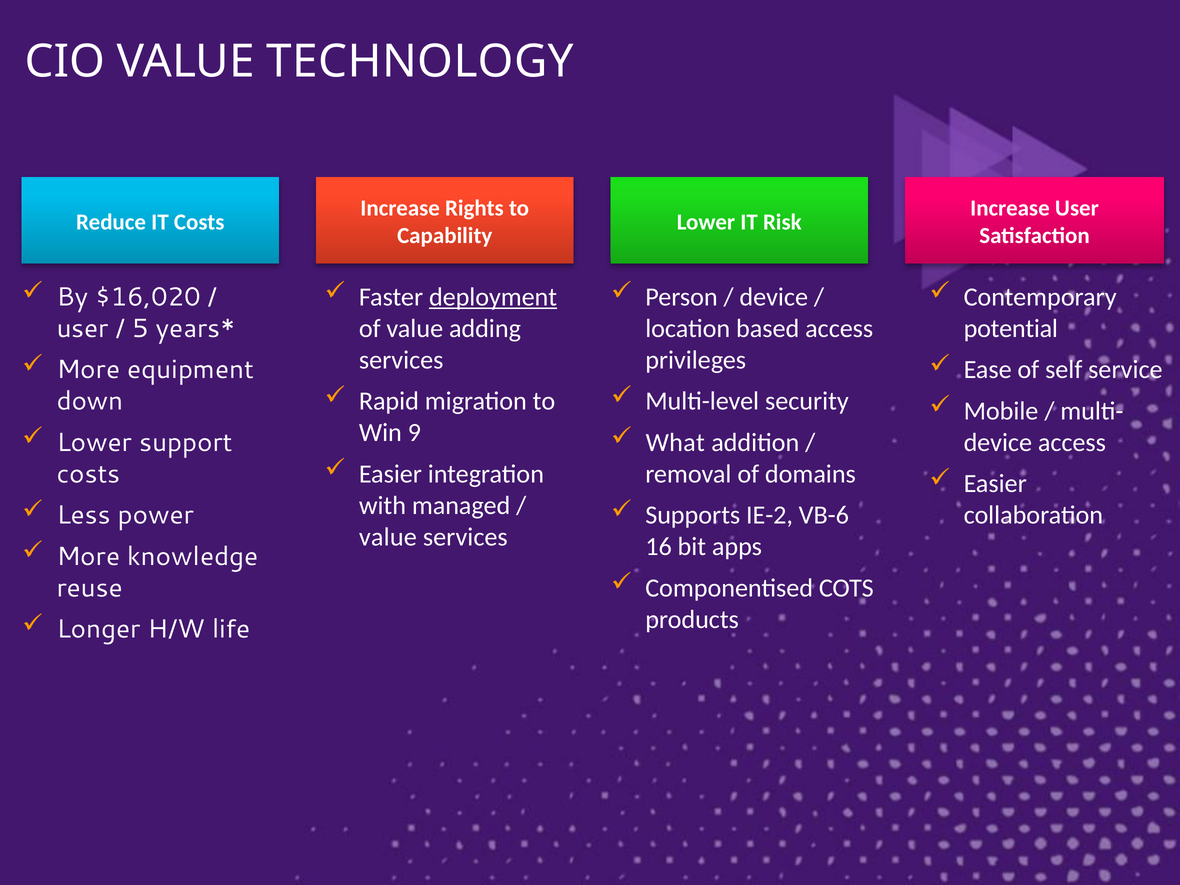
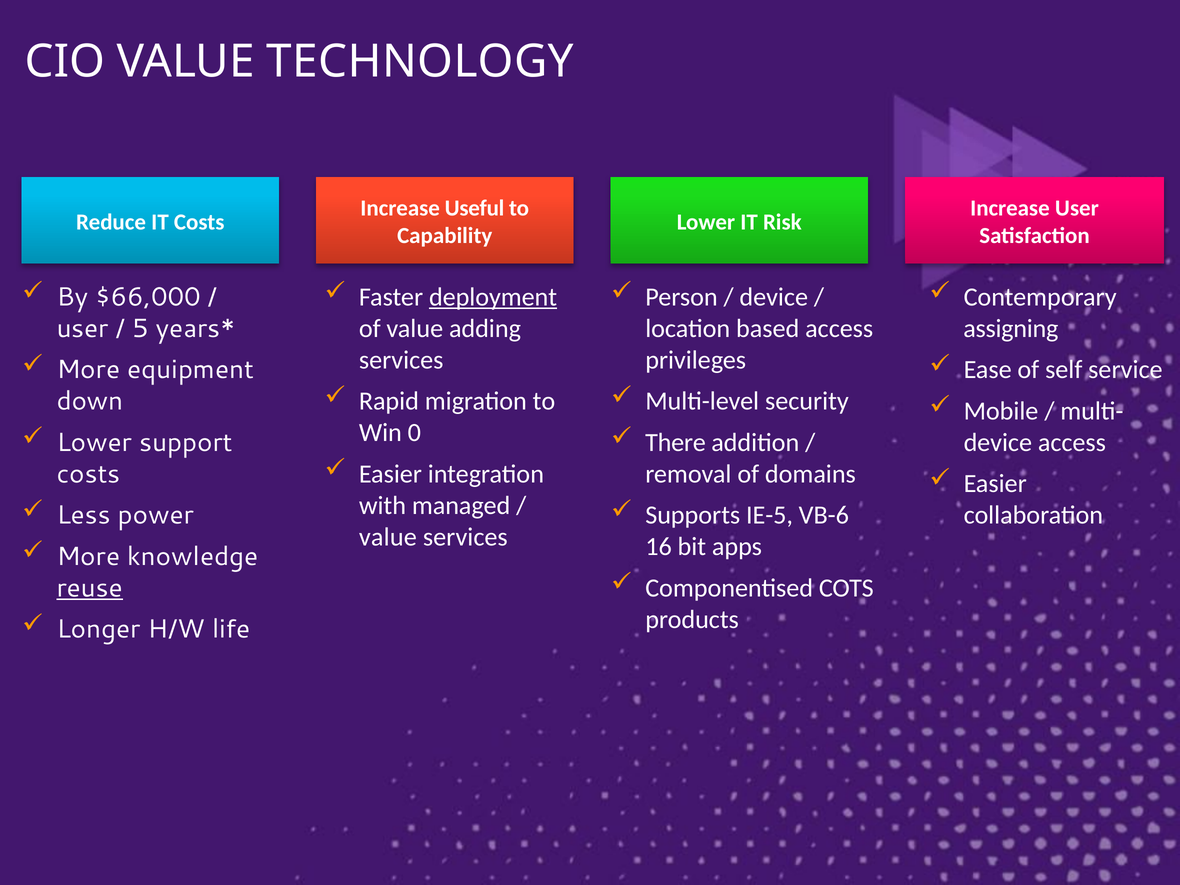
Rights: Rights -> Useful
$16,020: $16,020 -> $66,000
potential: potential -> assigning
9: 9 -> 0
What: What -> There
IE-2: IE-2 -> IE-5
reuse underline: none -> present
